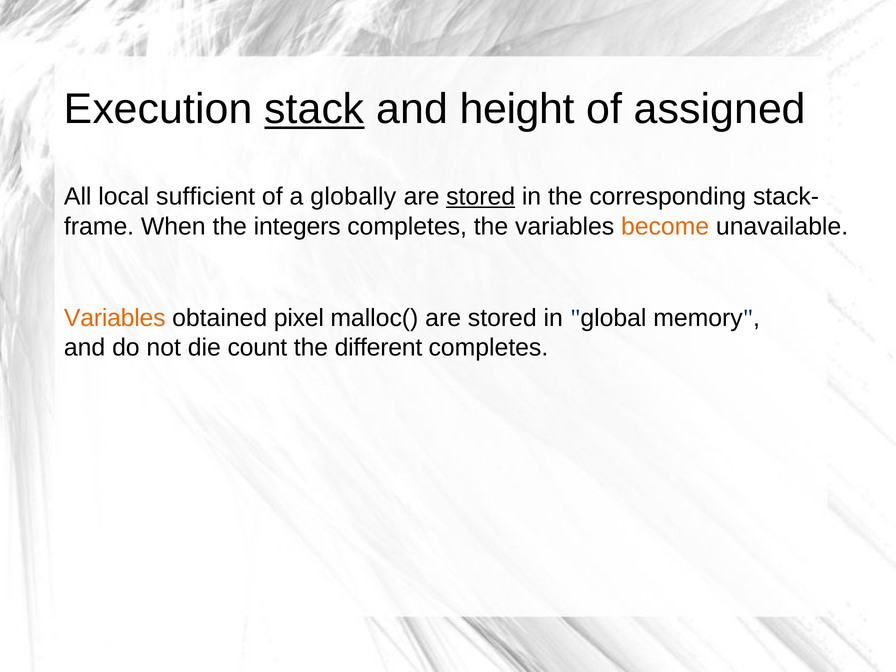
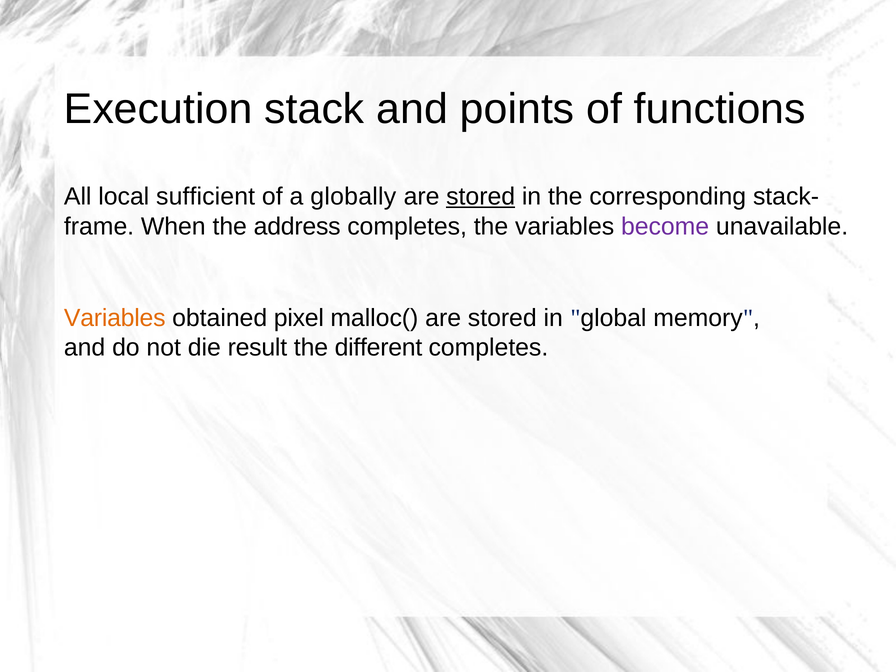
stack underline: present -> none
height: height -> points
assigned: assigned -> functions
integers: integers -> address
become colour: orange -> purple
count: count -> result
